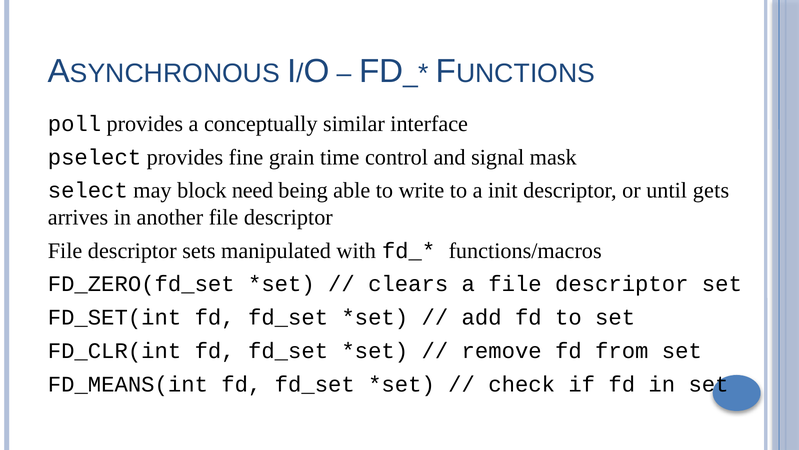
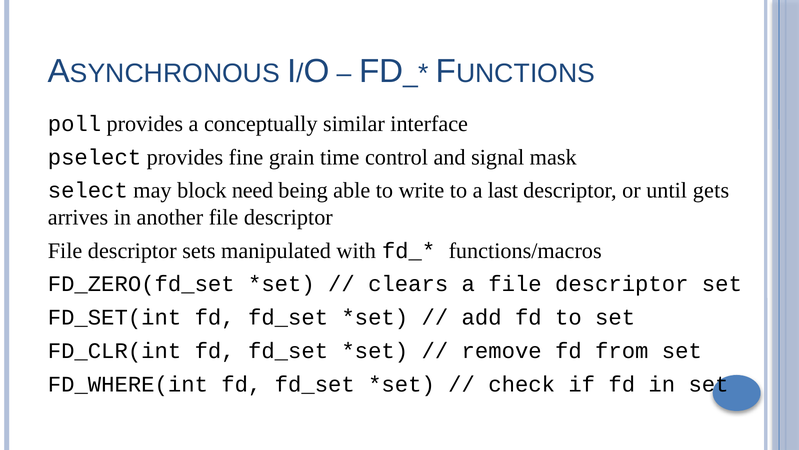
init: init -> last
FD_MEANS(int: FD_MEANS(int -> FD_WHERE(int
